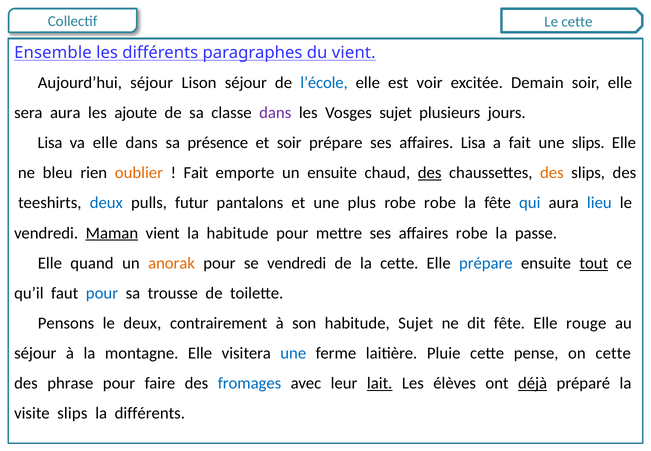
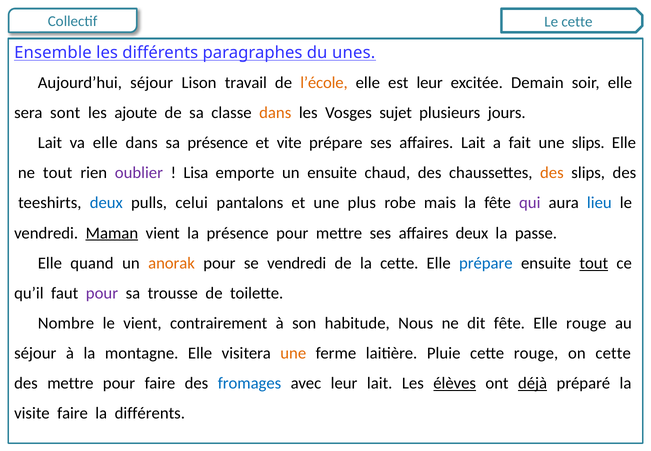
du vient: vient -> unes
Lison séjour: séjour -> travail
l’école colour: blue -> orange
est voir: voir -> leur
sera aura: aura -> sont
dans at (275, 113) colour: purple -> orange
Lisa at (50, 143): Lisa -> Lait
et soir: soir -> vite
affaires Lisa: Lisa -> Lait
ne bleu: bleu -> tout
oublier colour: orange -> purple
Fait at (196, 173): Fait -> Lisa
des at (430, 173) underline: present -> none
futur: futur -> celui
robe robe: robe -> mais
qui colour: blue -> purple
la habitude: habitude -> présence
affaires robe: robe -> deux
pour at (102, 293) colour: blue -> purple
Pensons: Pensons -> Nombre
le deux: deux -> vient
habitude Sujet: Sujet -> Nous
une at (293, 353) colour: blue -> orange
cette pense: pense -> rouge
des phrase: phrase -> mettre
lait at (380, 383) underline: present -> none
élèves underline: none -> present
visite slips: slips -> faire
